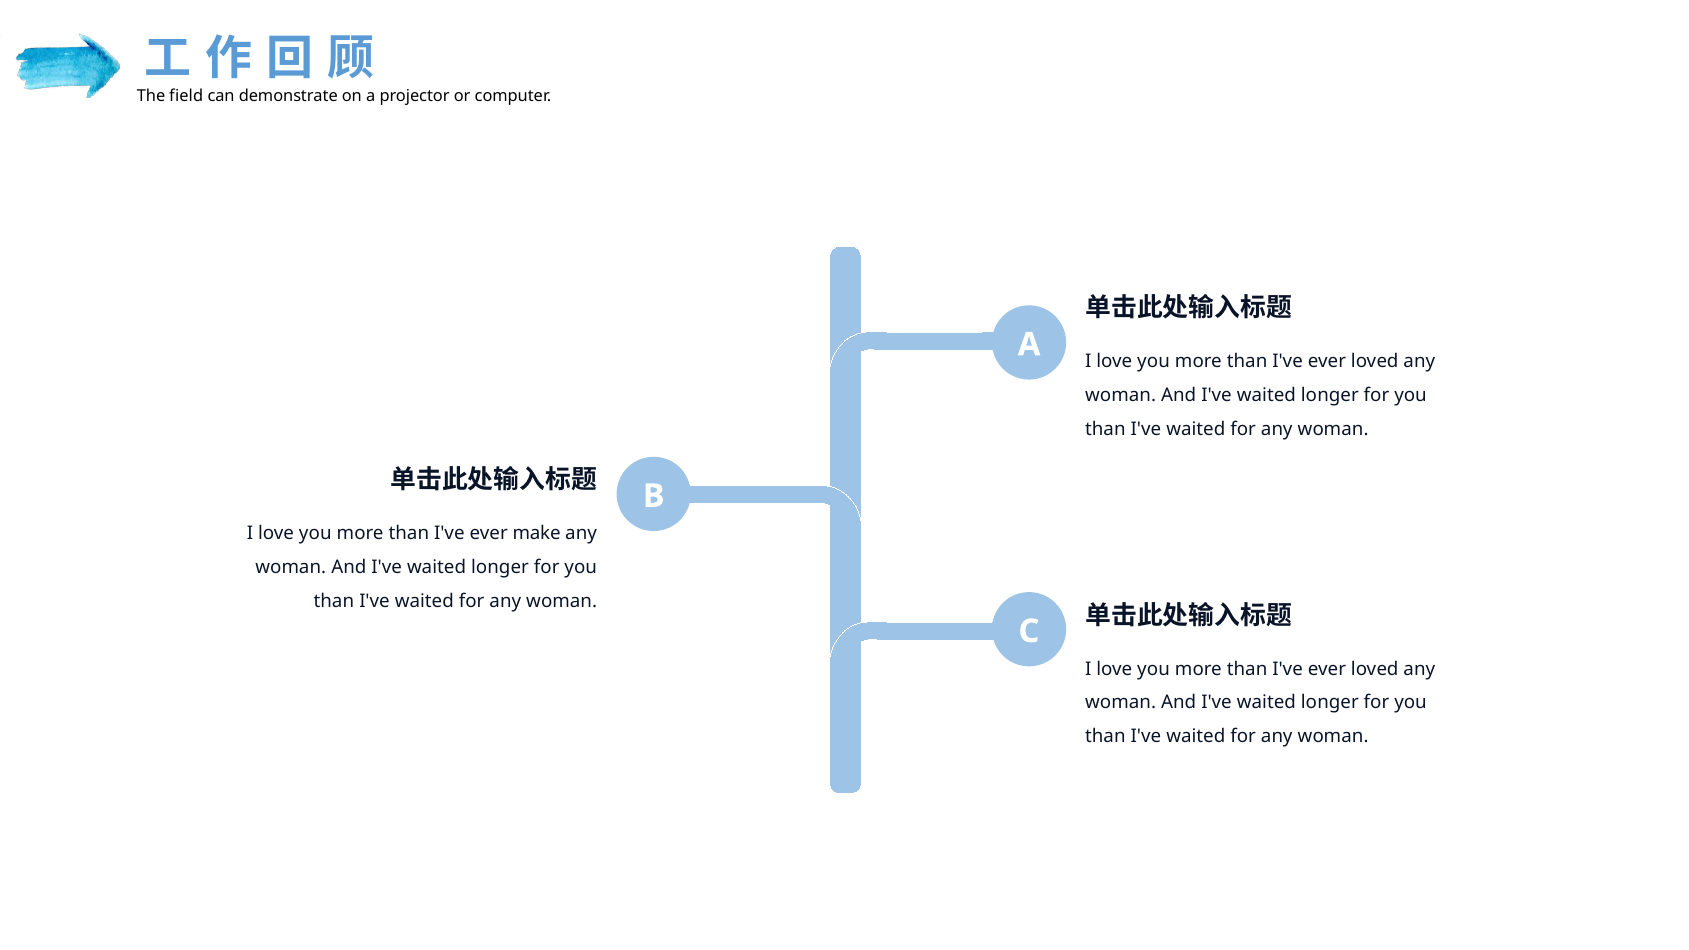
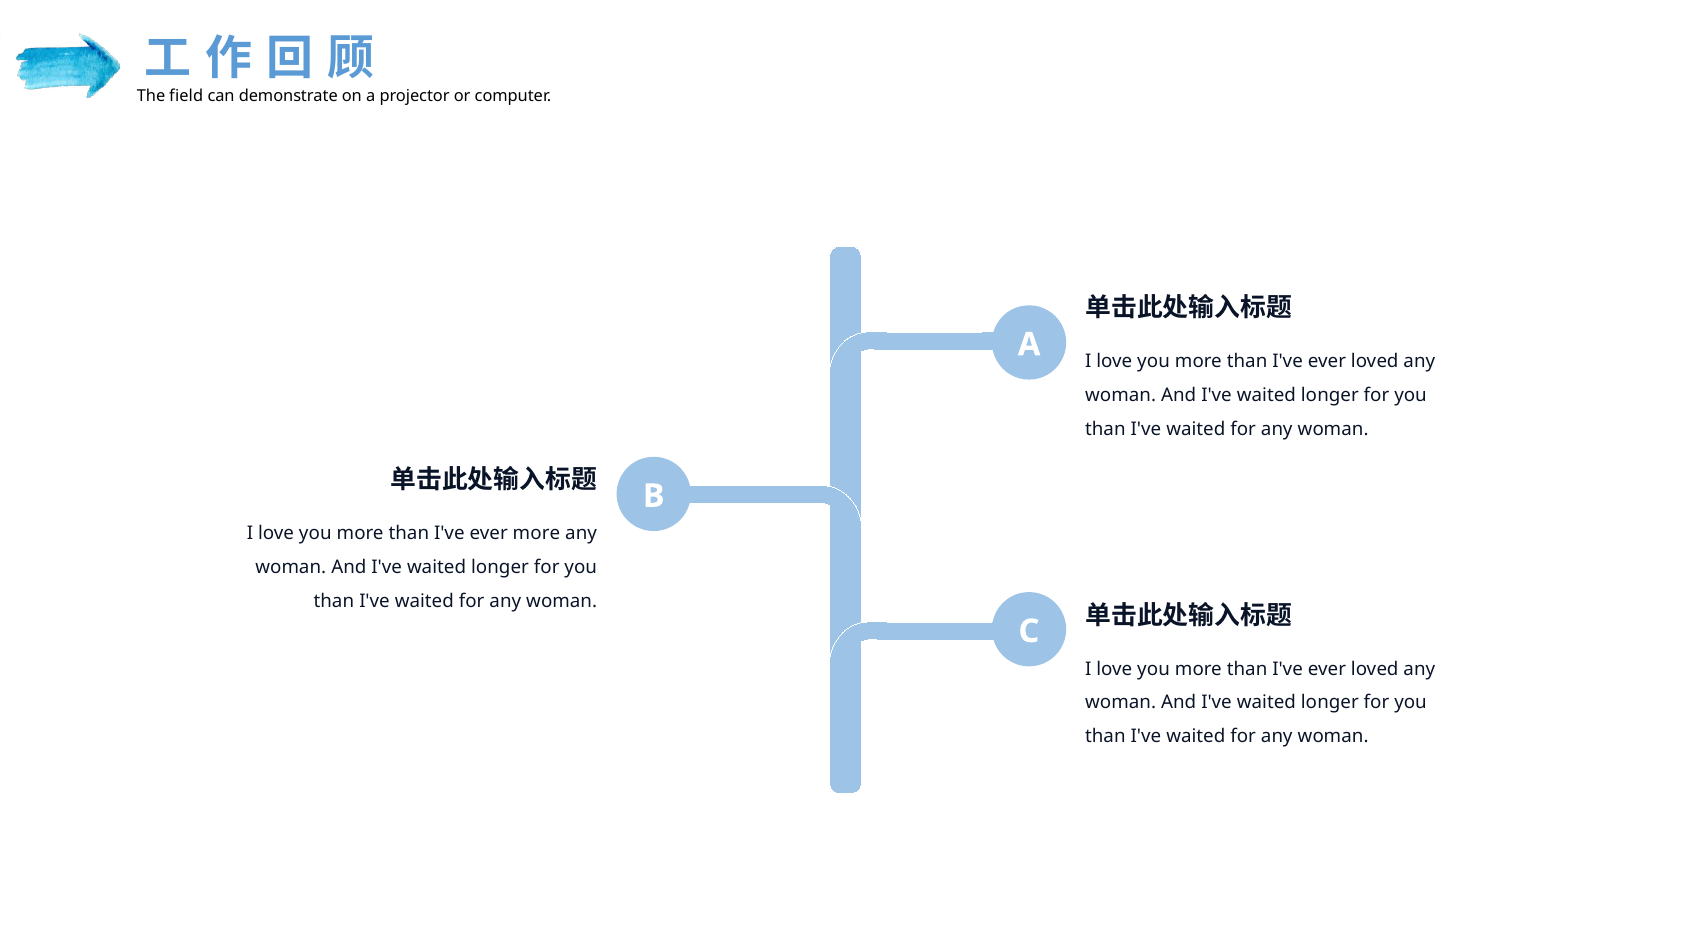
ever make: make -> more
